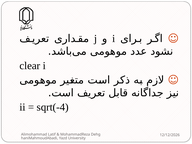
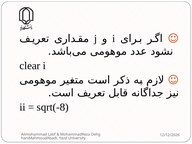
sqrt(-4: sqrt(-4 -> sqrt(-8
